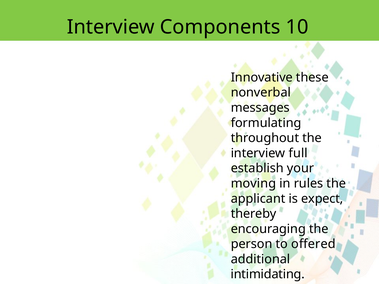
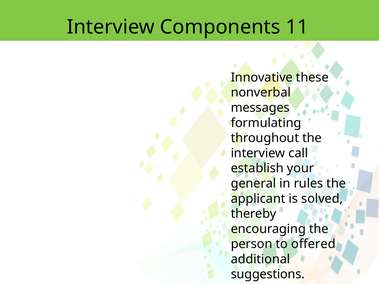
10: 10 -> 11
full: full -> call
moving: moving -> general
expect: expect -> solved
intimidating: intimidating -> suggestions
